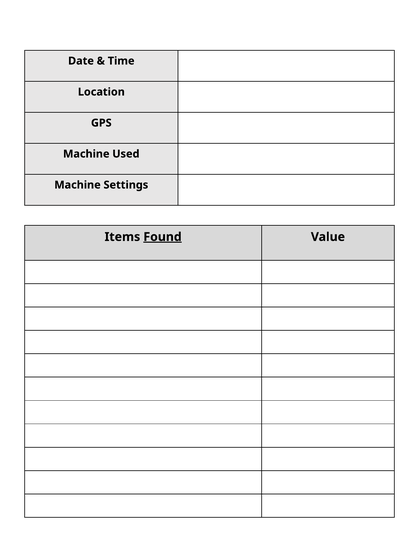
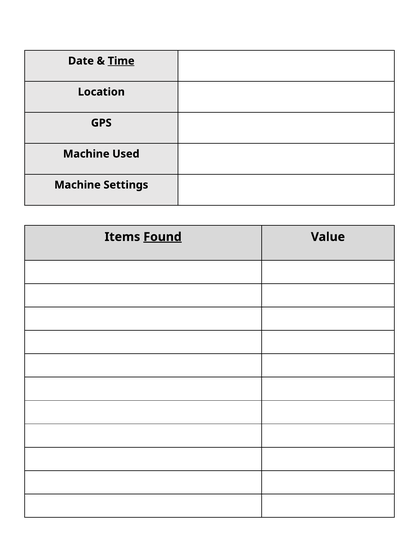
Time underline: none -> present
